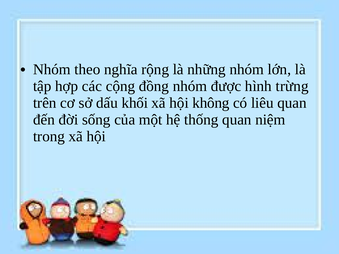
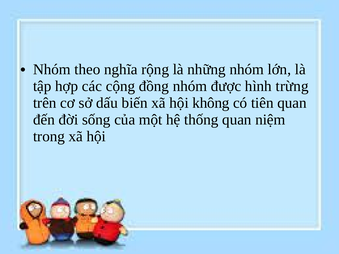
khối: khối -> biến
liêu: liêu -> tiên
